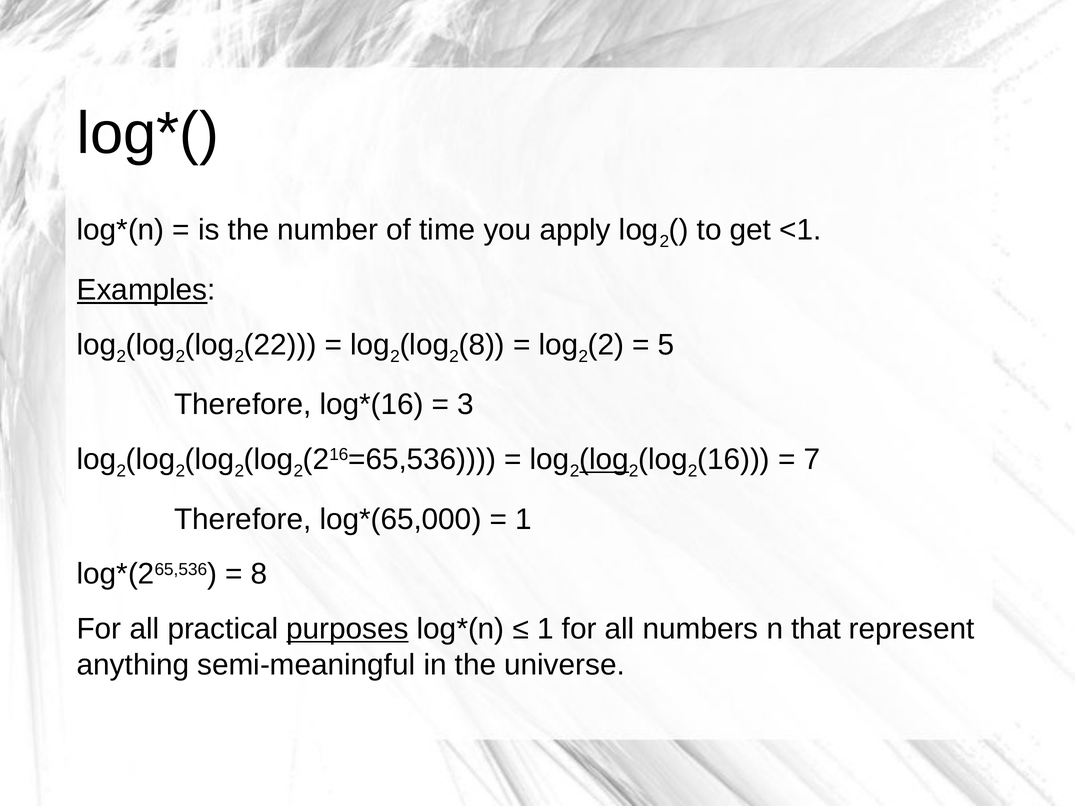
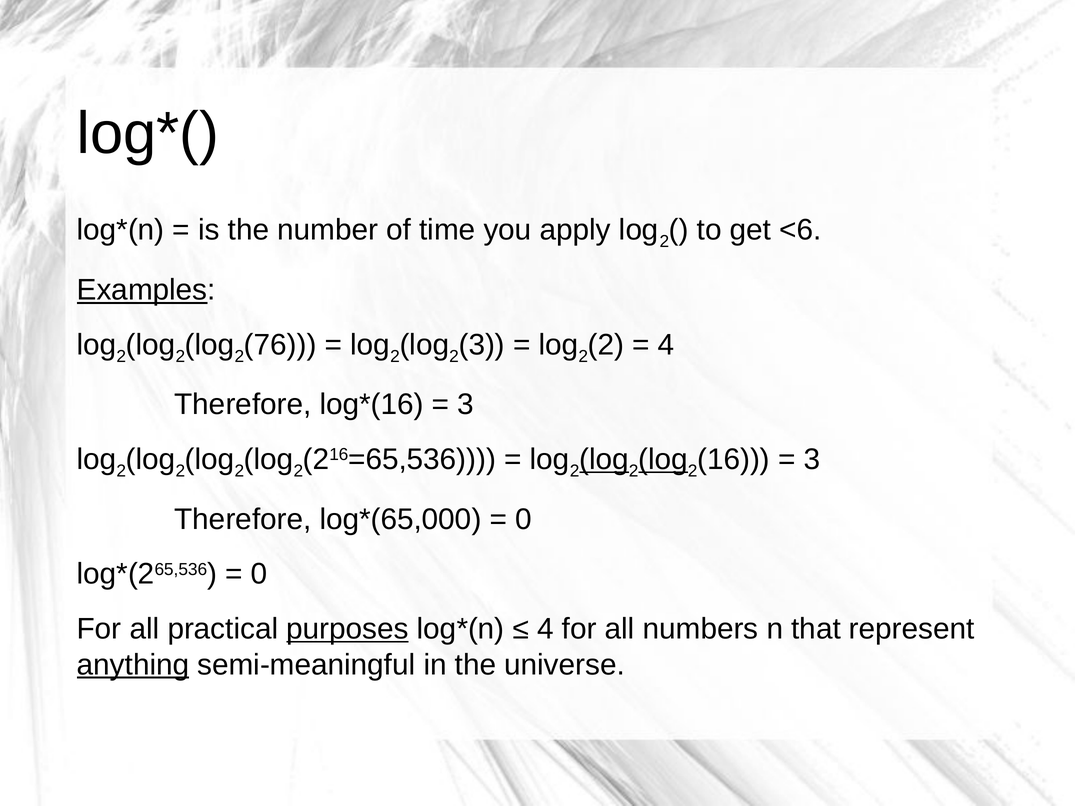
<1: <1 -> <6
22: 22 -> 76
8 at (482, 345): 8 -> 3
5 at (666, 345): 5 -> 4
log at (663, 460) underline: none -> present
7 at (812, 460): 7 -> 3
1 at (523, 519): 1 -> 0
8 at (259, 574): 8 -> 0
1 at (545, 629): 1 -> 4
anything underline: none -> present
